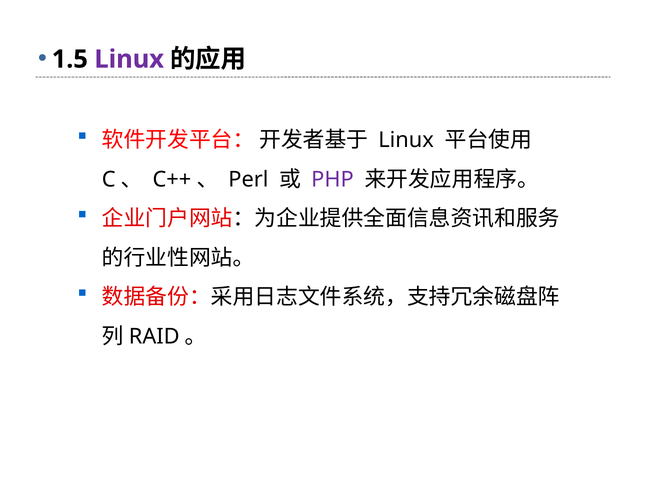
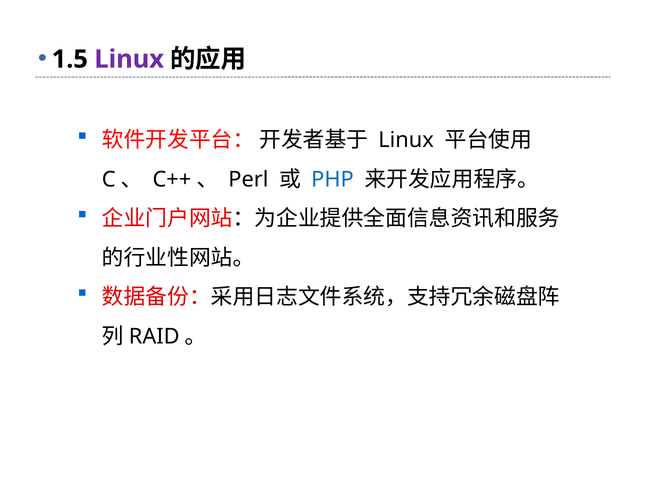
PHP colour: purple -> blue
